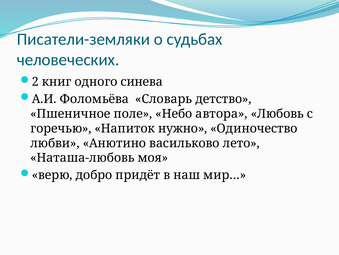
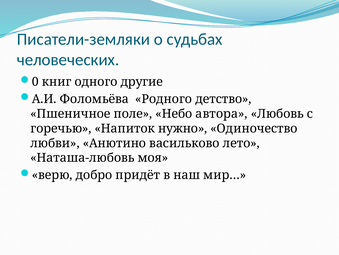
2: 2 -> 0
синева: синева -> другие
Словарь: Словарь -> Родного
